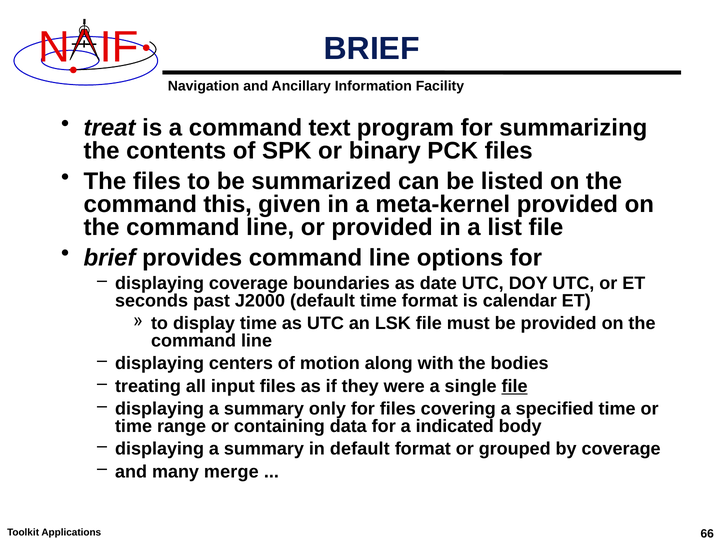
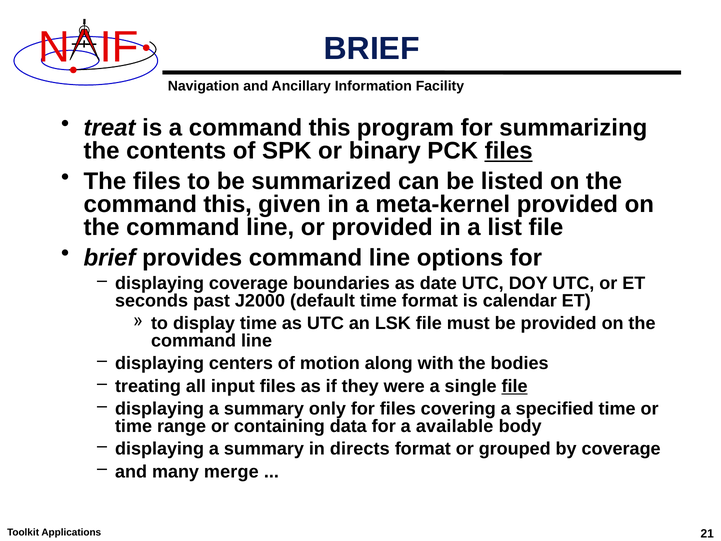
a command text: text -> this
files at (509, 151) underline: none -> present
indicated: indicated -> available
in default: default -> directs
66: 66 -> 21
